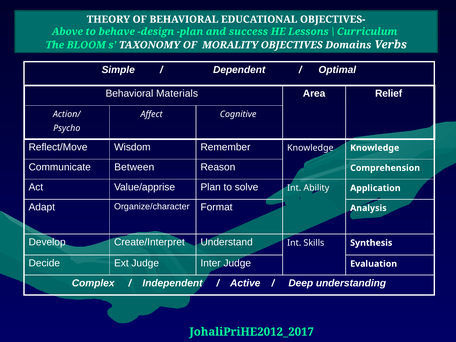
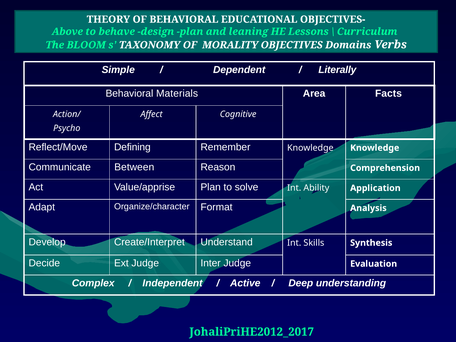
success: success -> leaning
Optimal: Optimal -> Literally
Relief: Relief -> Facts
Wisdom: Wisdom -> Defining
